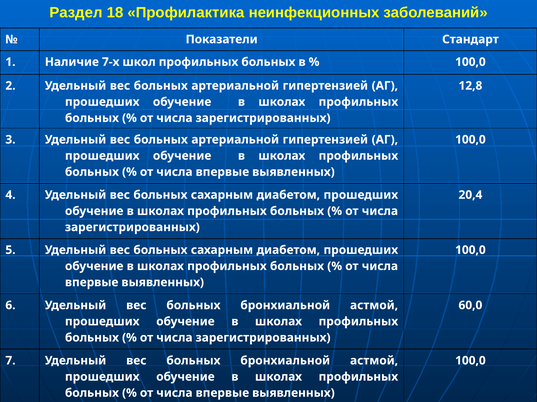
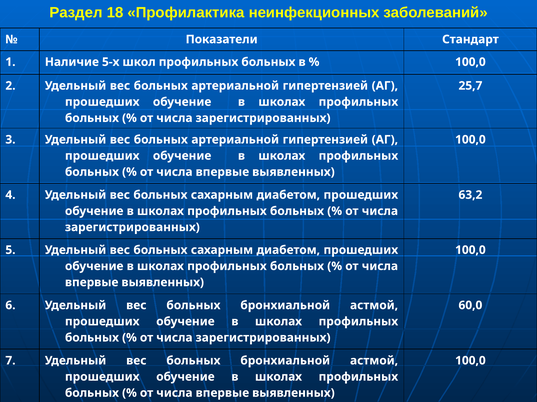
7-х: 7-х -> 5-х
12,8: 12,8 -> 25,7
20,4: 20,4 -> 63,2
